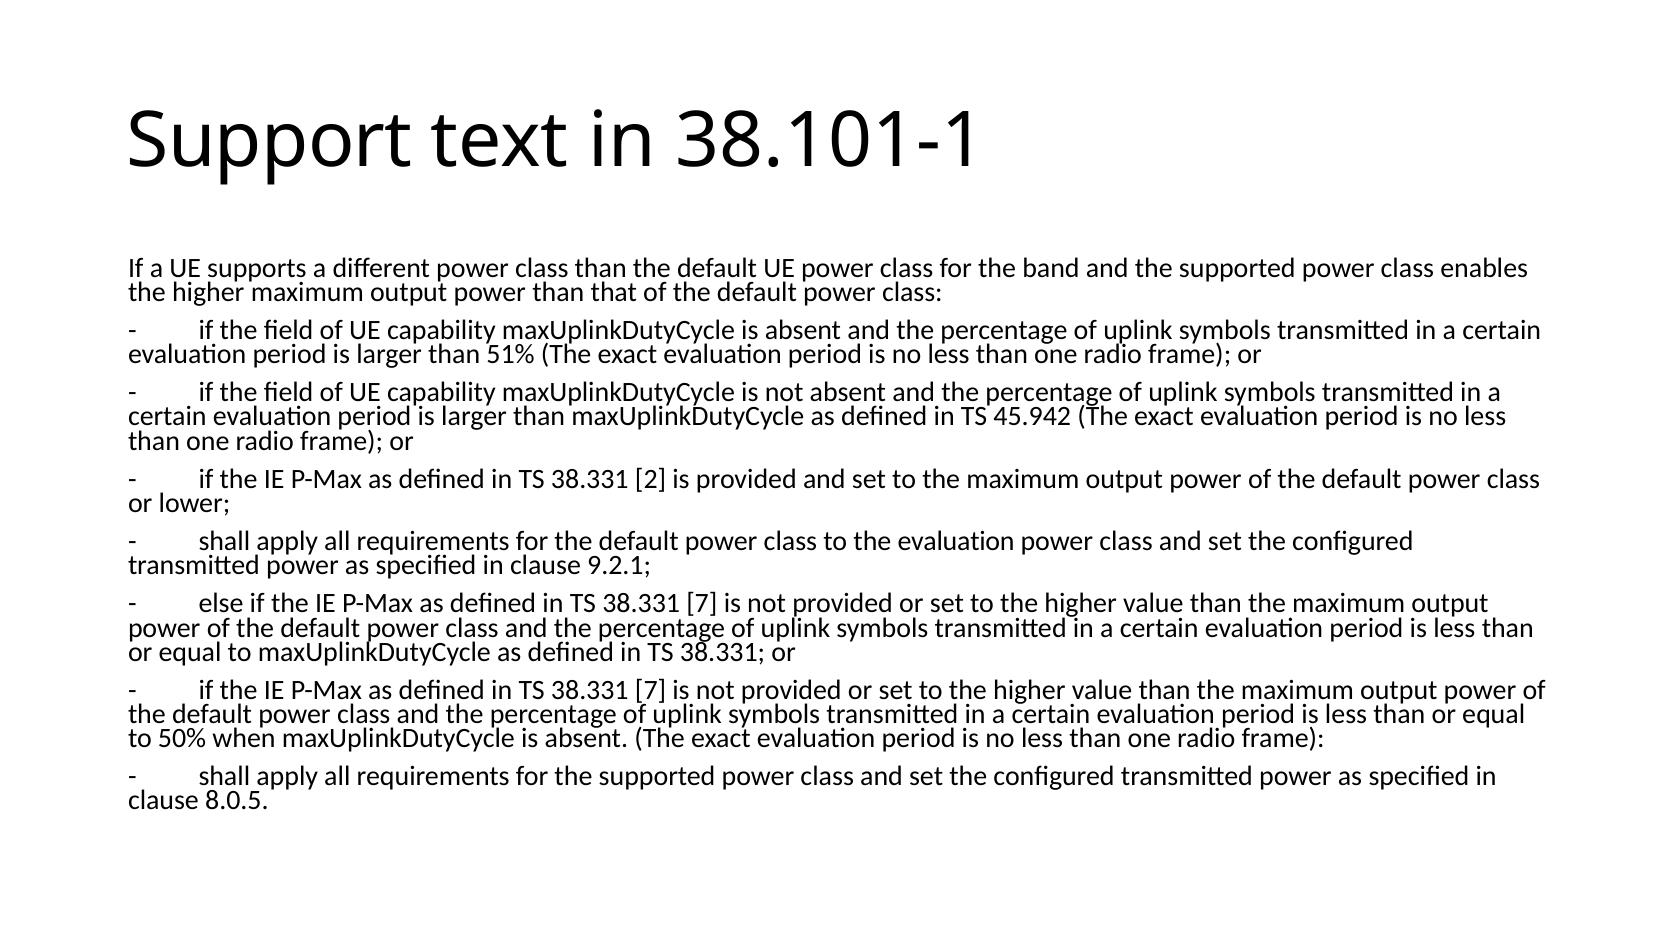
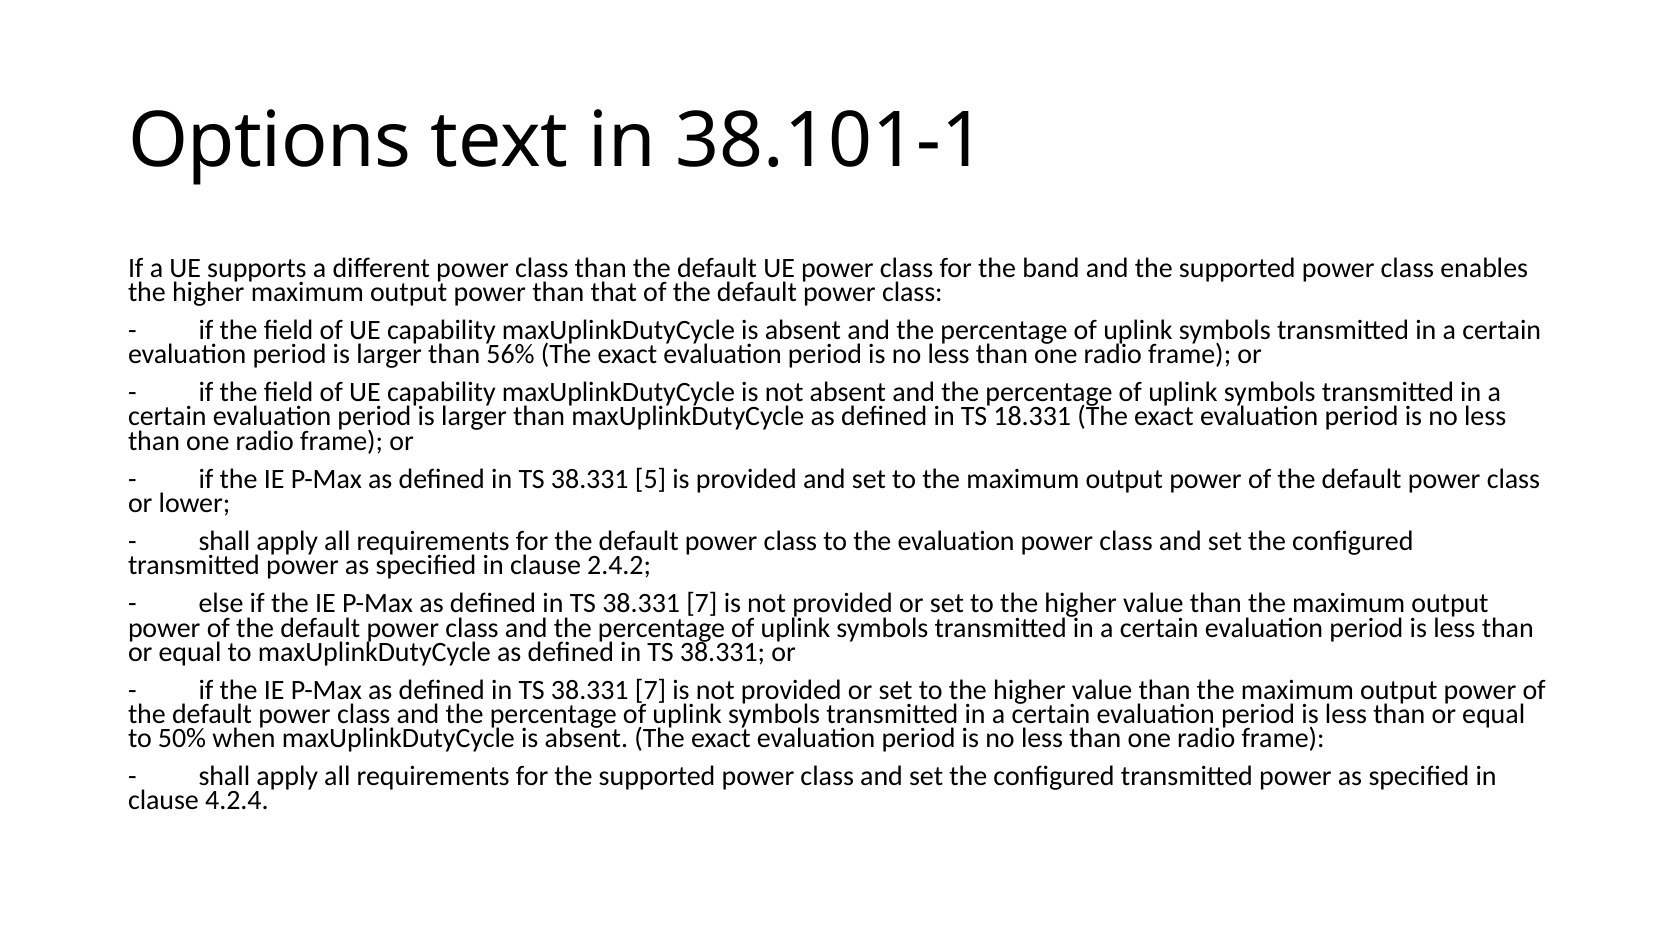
Support: Support -> Options
51%: 51% -> 56%
45.942: 45.942 -> 18.331
2: 2 -> 5
9.2.1: 9.2.1 -> 2.4.2
8.0.5: 8.0.5 -> 4.2.4
